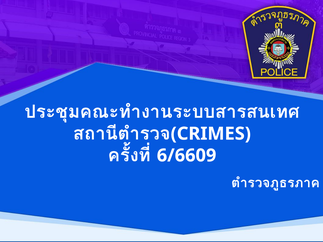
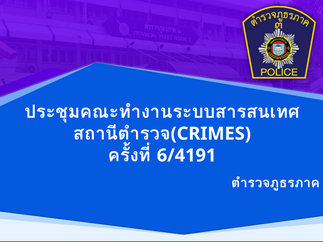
6/6609: 6/6609 -> 6/4191
